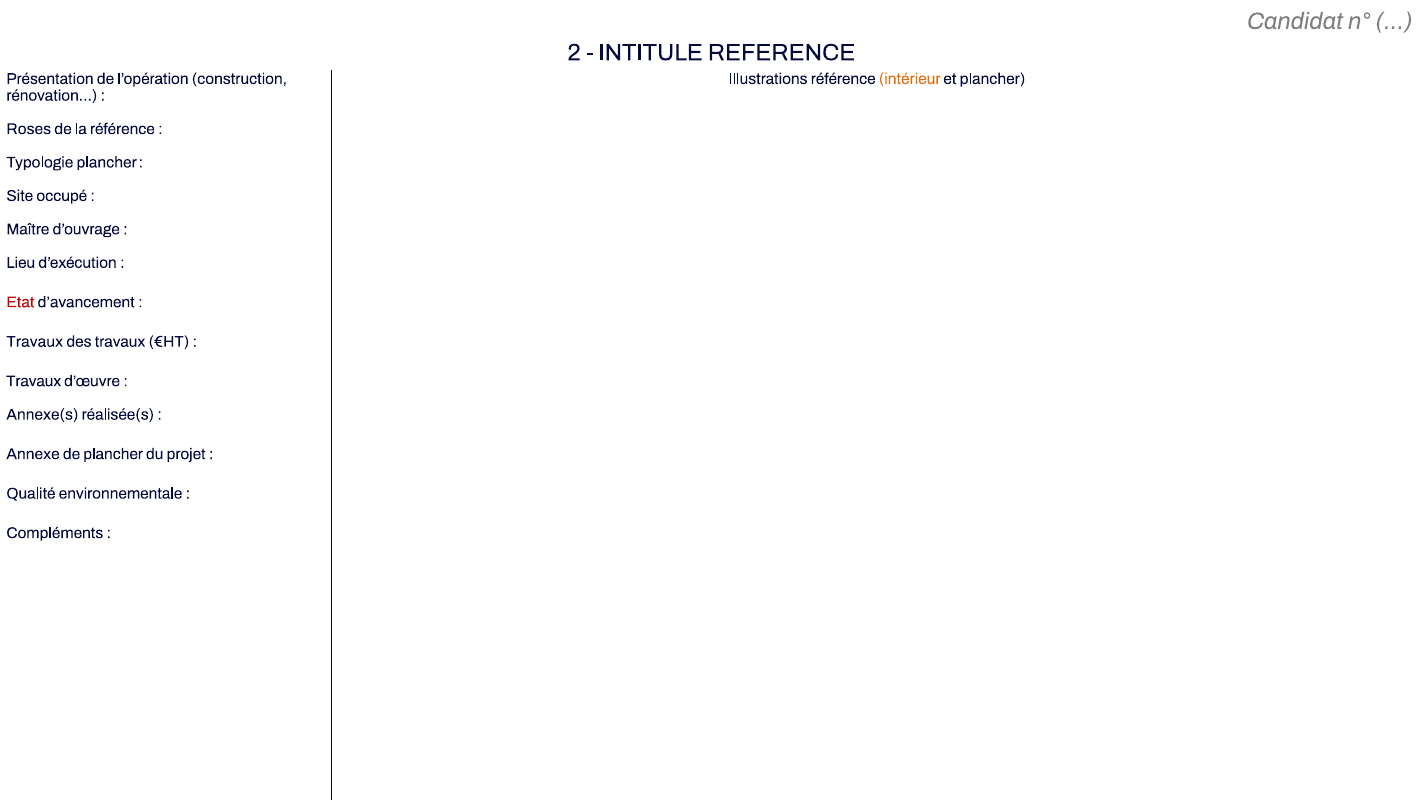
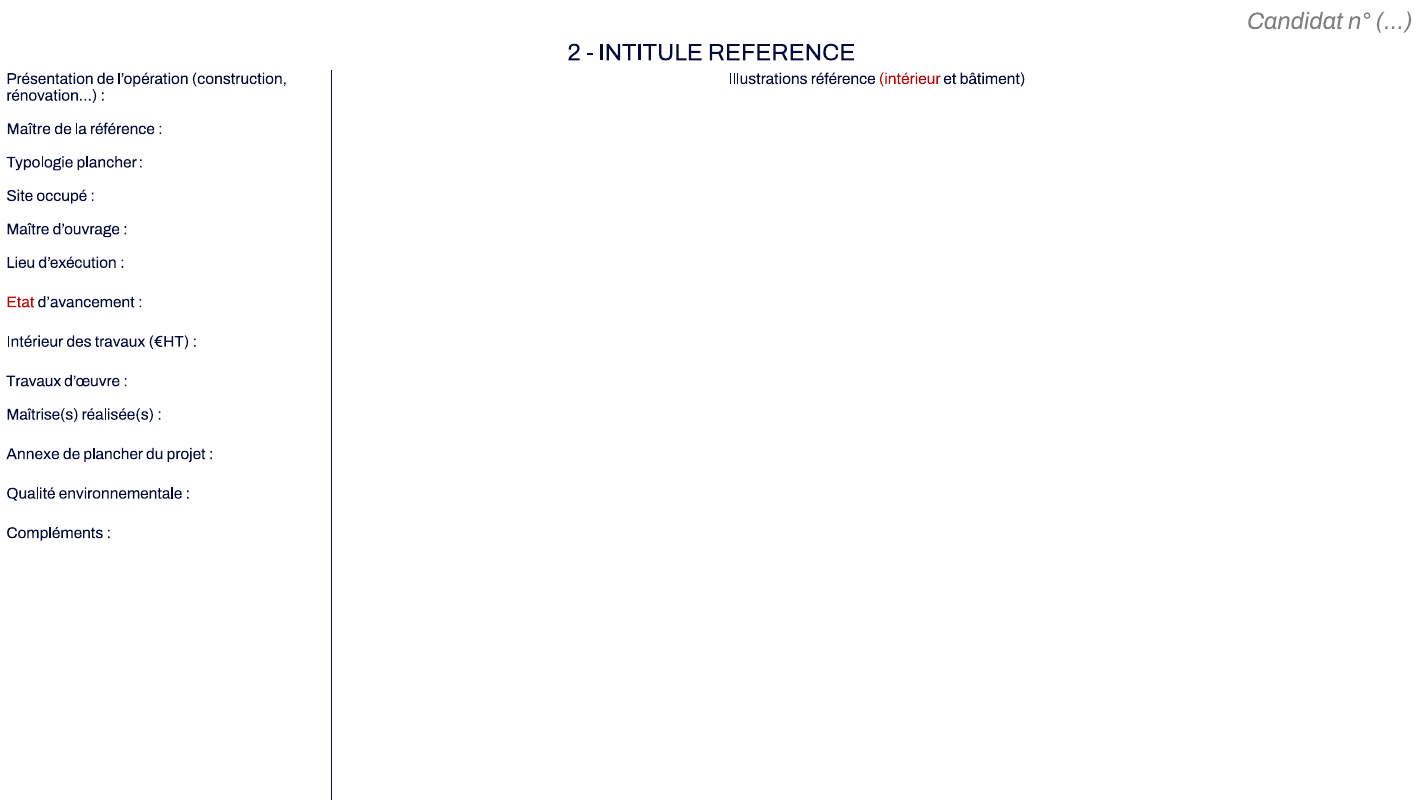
intérieur at (910, 79) colour: orange -> red
et plancher: plancher -> bâtiment
Roses at (29, 129): Roses -> Maître
Travaux at (35, 342): Travaux -> Intérieur
Annexe(s: Annexe(s -> Maîtrise(s
